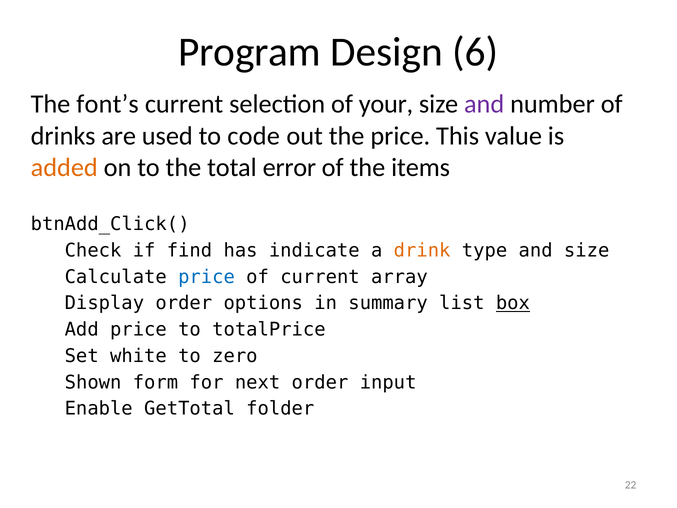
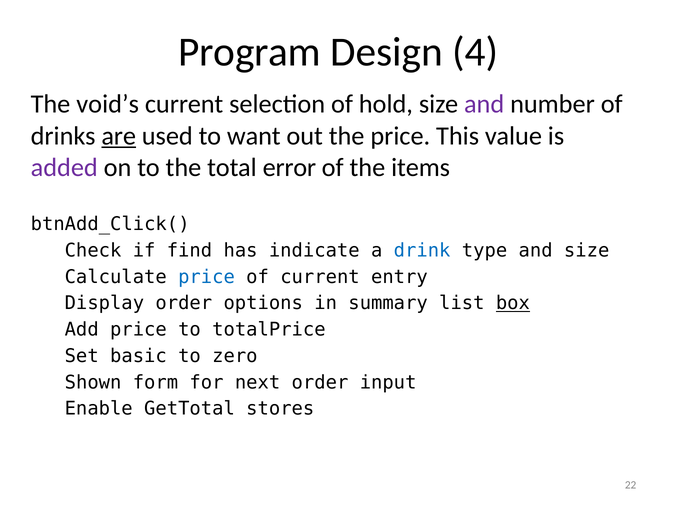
6: 6 -> 4
font’s: font’s -> void’s
your: your -> hold
are underline: none -> present
code: code -> want
added colour: orange -> purple
drink colour: orange -> blue
array: array -> entry
white: white -> basic
folder: folder -> stores
